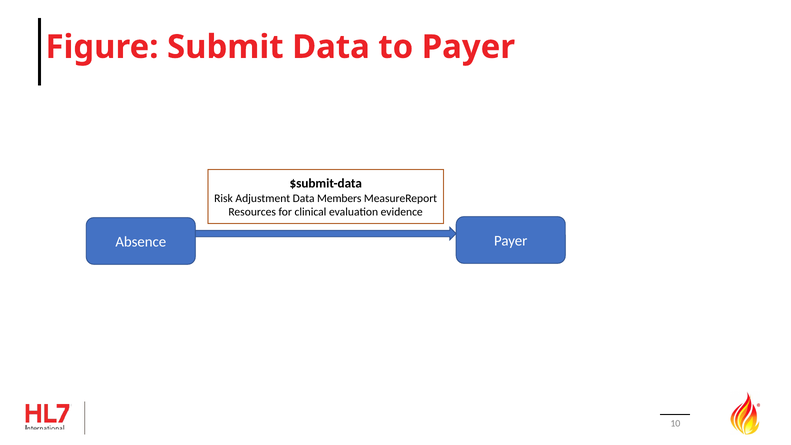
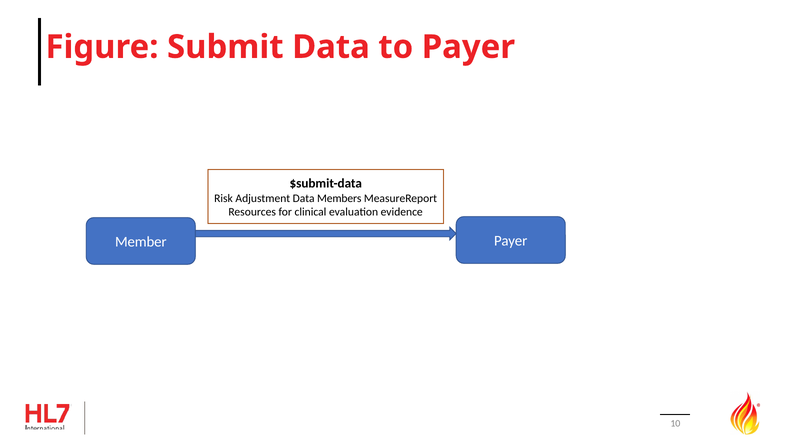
Absence: Absence -> Member
